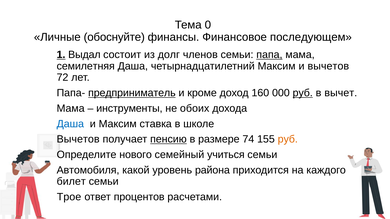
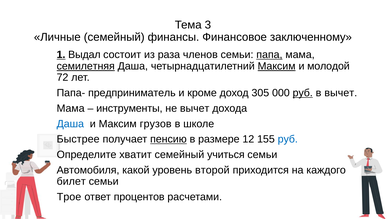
0: 0 -> 3
Личные обоснуйте: обоснуйте -> семейный
последующем: последующем -> заключенному
долг: долг -> раза
семилетняя underline: none -> present
Максим at (277, 66) underline: none -> present
и вычетов: вычетов -> молодой
предприниматель underline: present -> none
160: 160 -> 305
не обоих: обоих -> вычет
ставка: ставка -> грузов
Вычетов at (78, 139): Вычетов -> Быстрее
74: 74 -> 12
руб at (288, 139) colour: orange -> blue
нового: нового -> хватит
района: района -> второй
